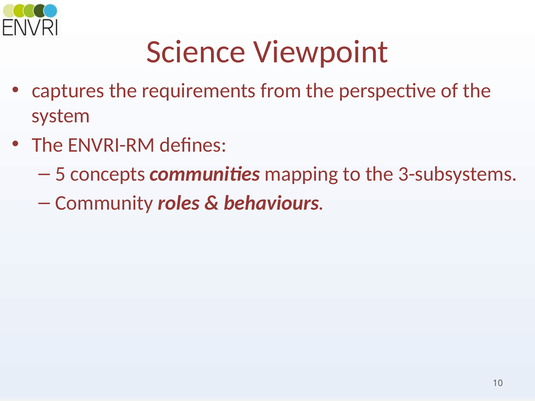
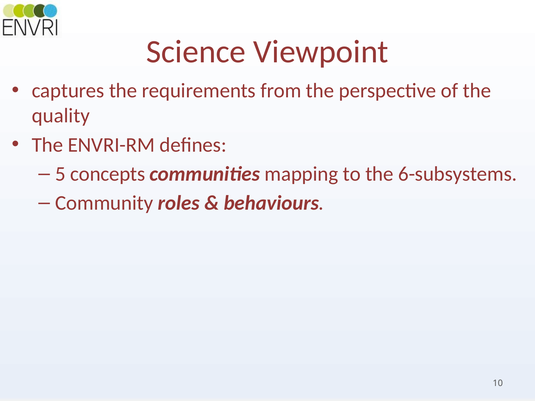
system: system -> quality
3-subsystems: 3-subsystems -> 6-subsystems
